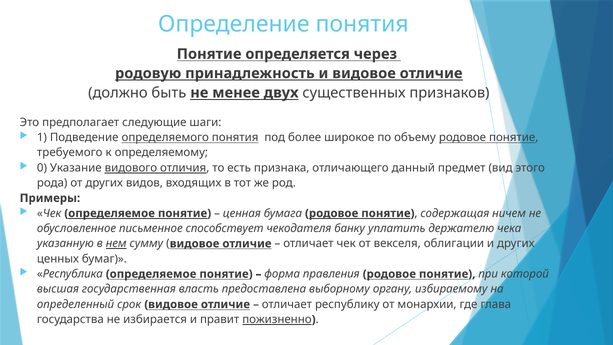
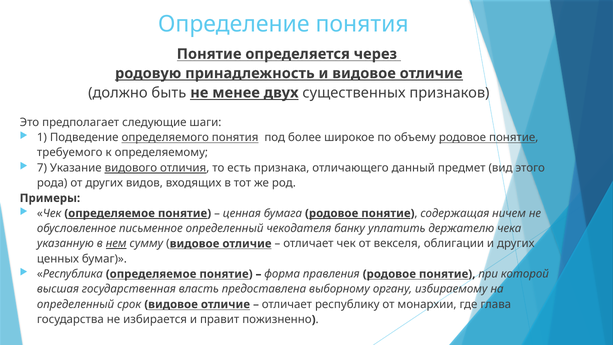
0: 0 -> 7
письменное способствует: способствует -> определенный
пожизненно underline: present -> none
